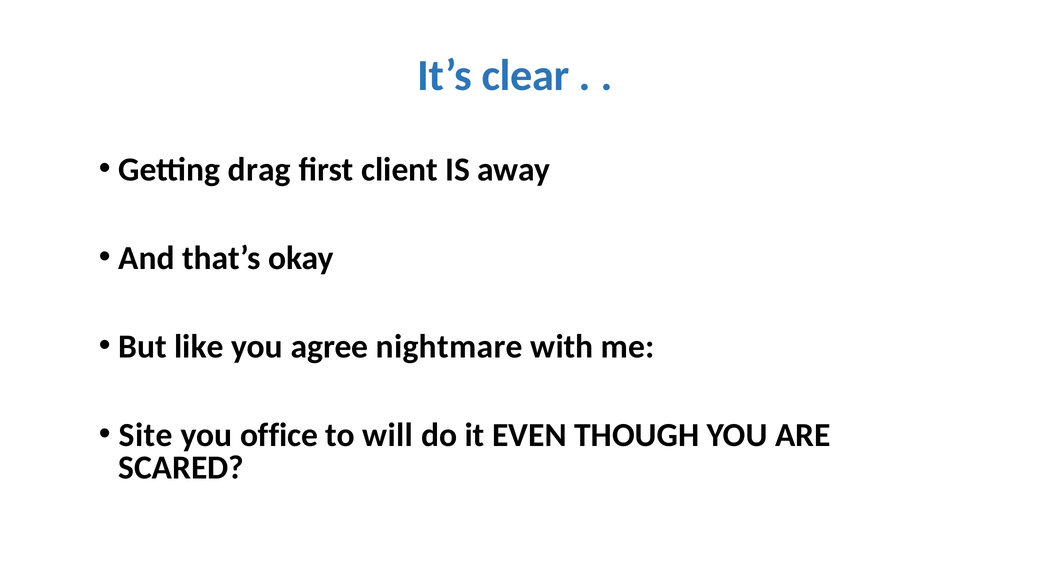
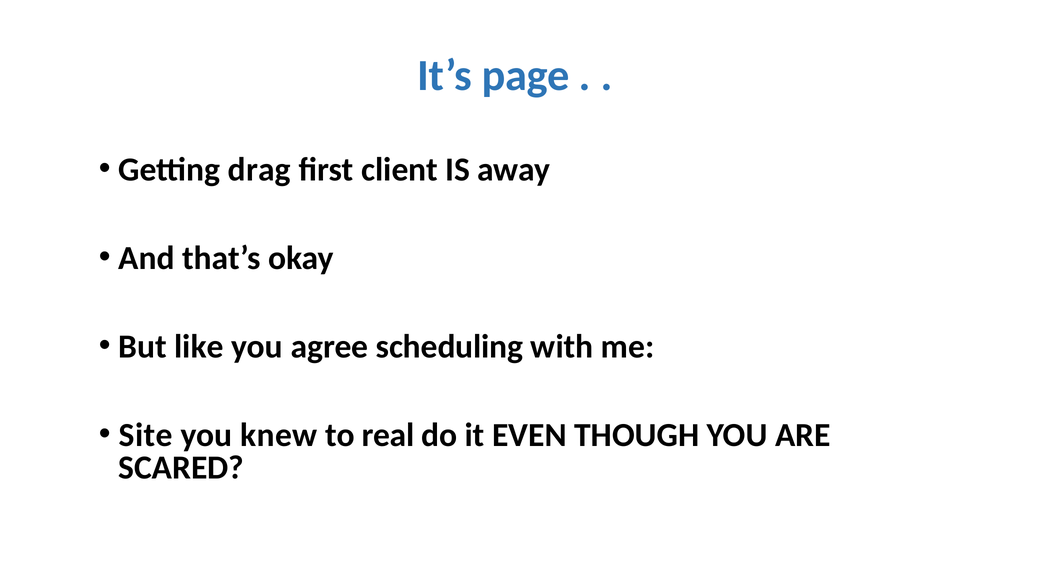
clear: clear -> page
nightmare: nightmare -> scheduling
office: office -> knew
will: will -> real
